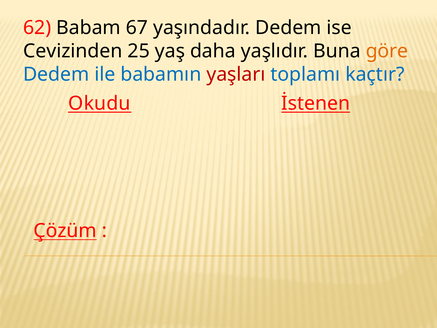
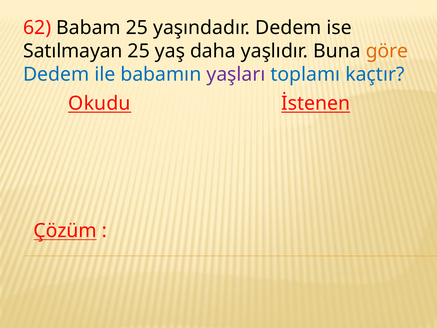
Babam 67: 67 -> 25
Cevizinden: Cevizinden -> Satılmayan
yaşları colour: red -> purple
